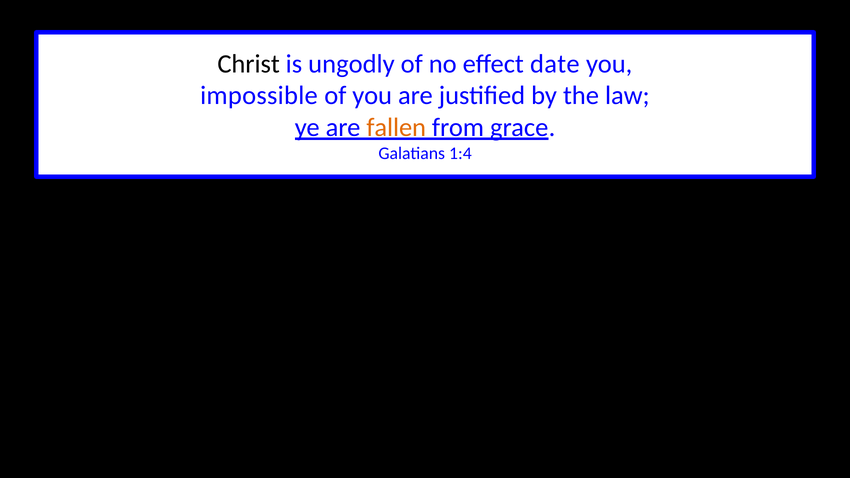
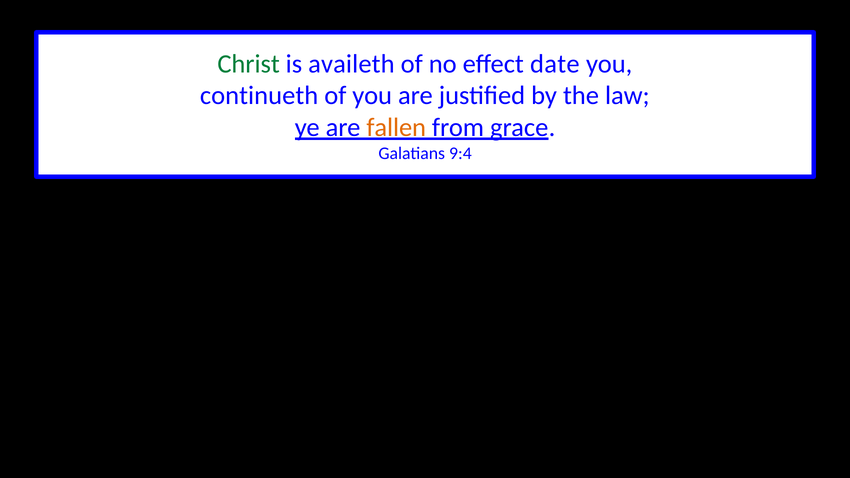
Christ colour: black -> green
ungodly: ungodly -> availeth
impossible: impossible -> continueth
1:4: 1:4 -> 9:4
